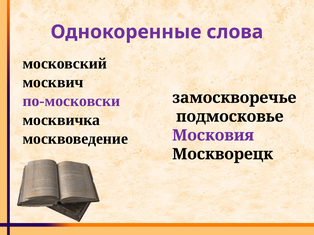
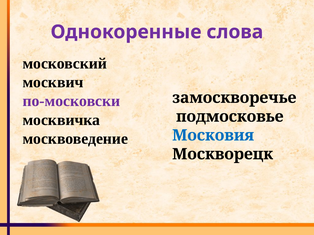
Московия colour: purple -> blue
